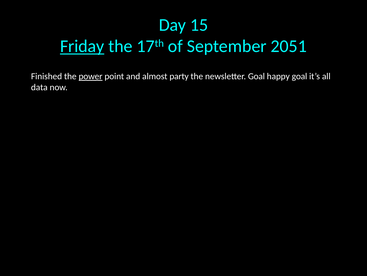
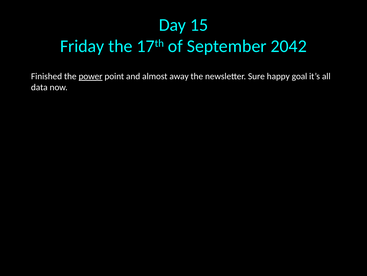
Friday underline: present -> none
2051: 2051 -> 2042
party: party -> away
newsletter Goal: Goal -> Sure
